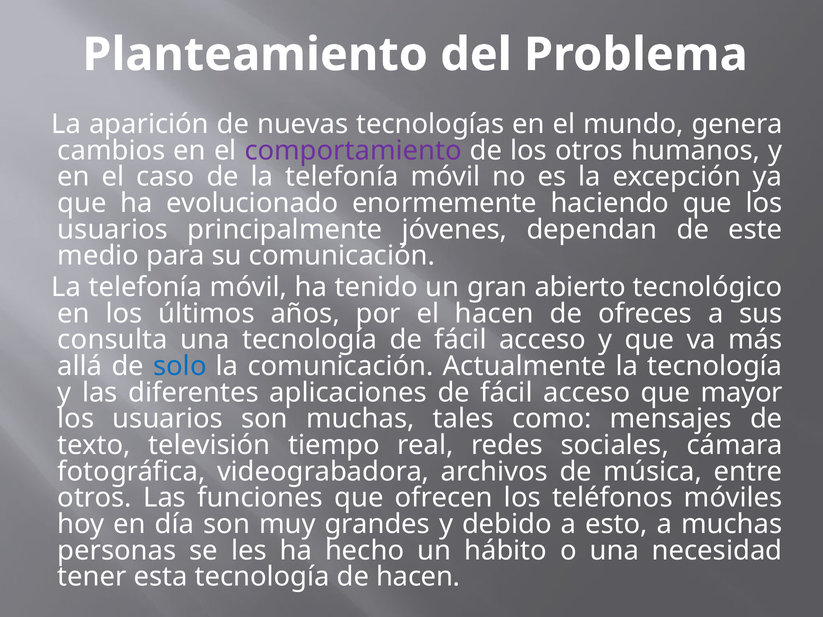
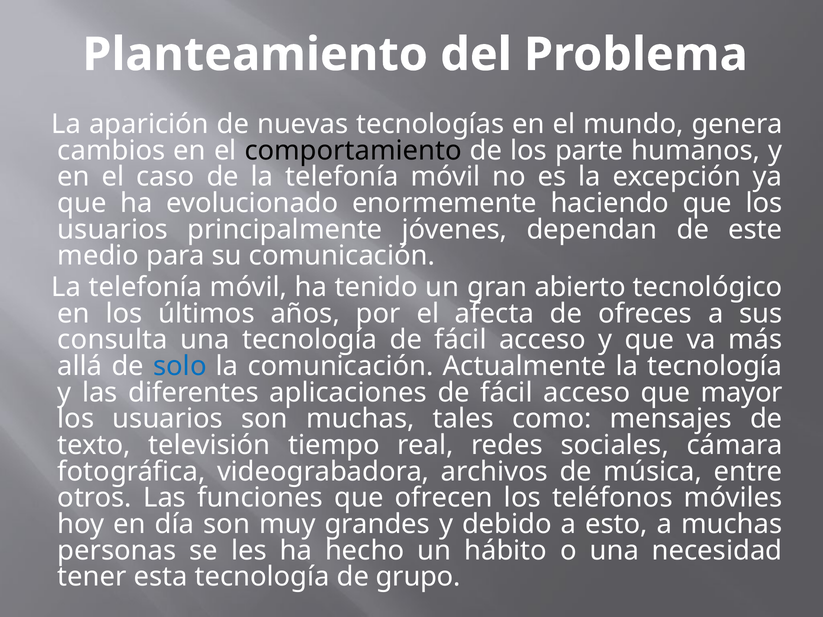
comportamiento colour: purple -> black
los otros: otros -> parte
el hacen: hacen -> afecta
de hacen: hacen -> grupo
